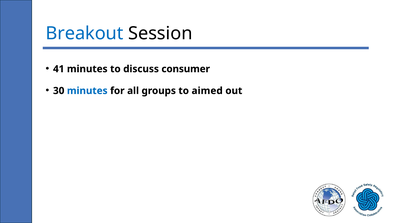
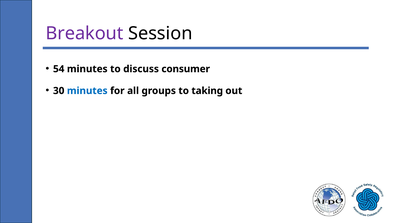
Breakout colour: blue -> purple
41: 41 -> 54
aimed: aimed -> taking
